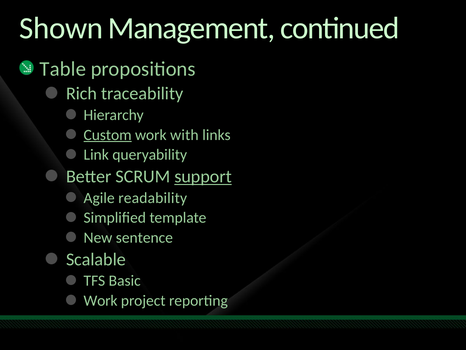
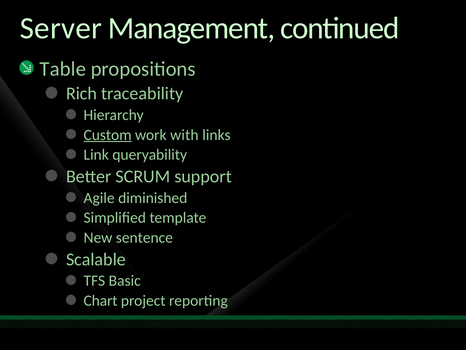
Shown: Shown -> Server
support underline: present -> none
readability: readability -> diminished
Work at (101, 300): Work -> Chart
